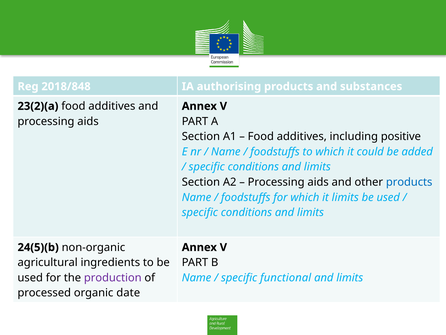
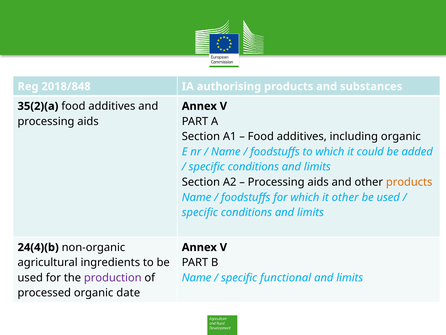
23(2)(a: 23(2)(a -> 35(2)(a
including positive: positive -> organic
products at (409, 182) colour: blue -> orange
it limits: limits -> other
24(5)(b: 24(5)(b -> 24(4)(b
